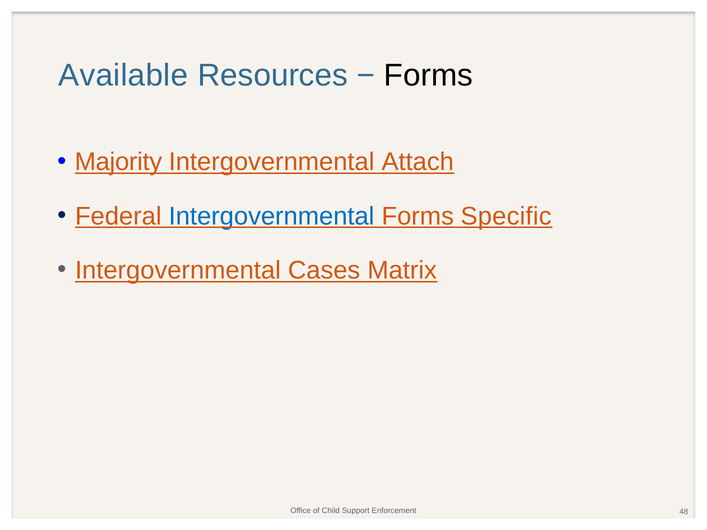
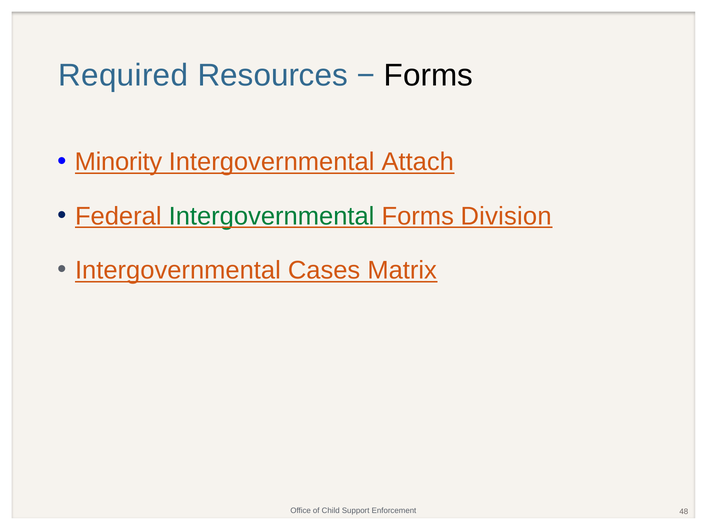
Available: Available -> Required
Majority: Majority -> Minority
Intergovernmental at (272, 216) colour: blue -> green
Specific: Specific -> Division
